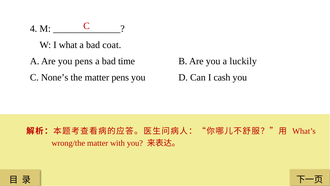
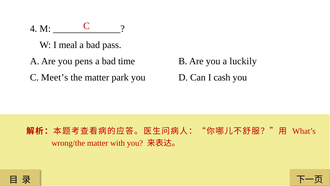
what: what -> meal
coat: coat -> pass
None’s: None’s -> Meet’s
matter pens: pens -> park
